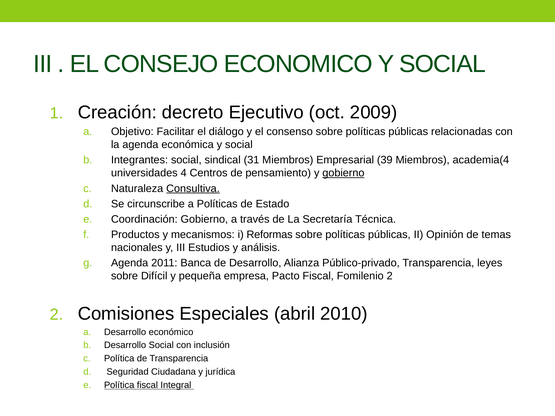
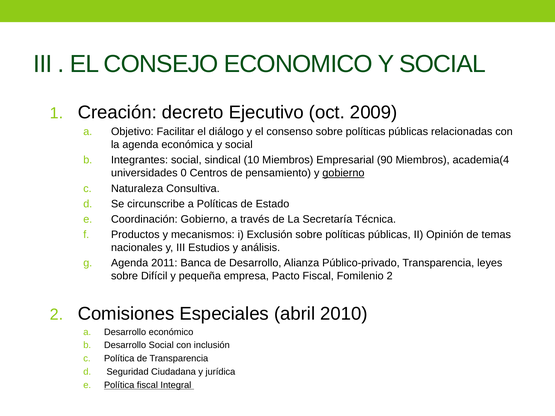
31: 31 -> 10
39: 39 -> 90
4: 4 -> 0
Consultiva underline: present -> none
Reformas: Reformas -> Exclusión
